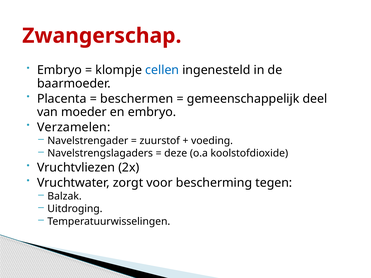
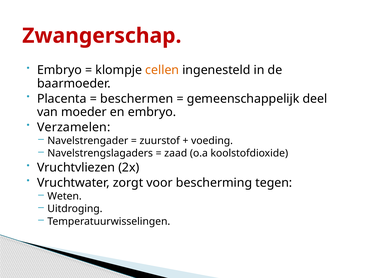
cellen colour: blue -> orange
deze: deze -> zaad
Balzak: Balzak -> Weten
